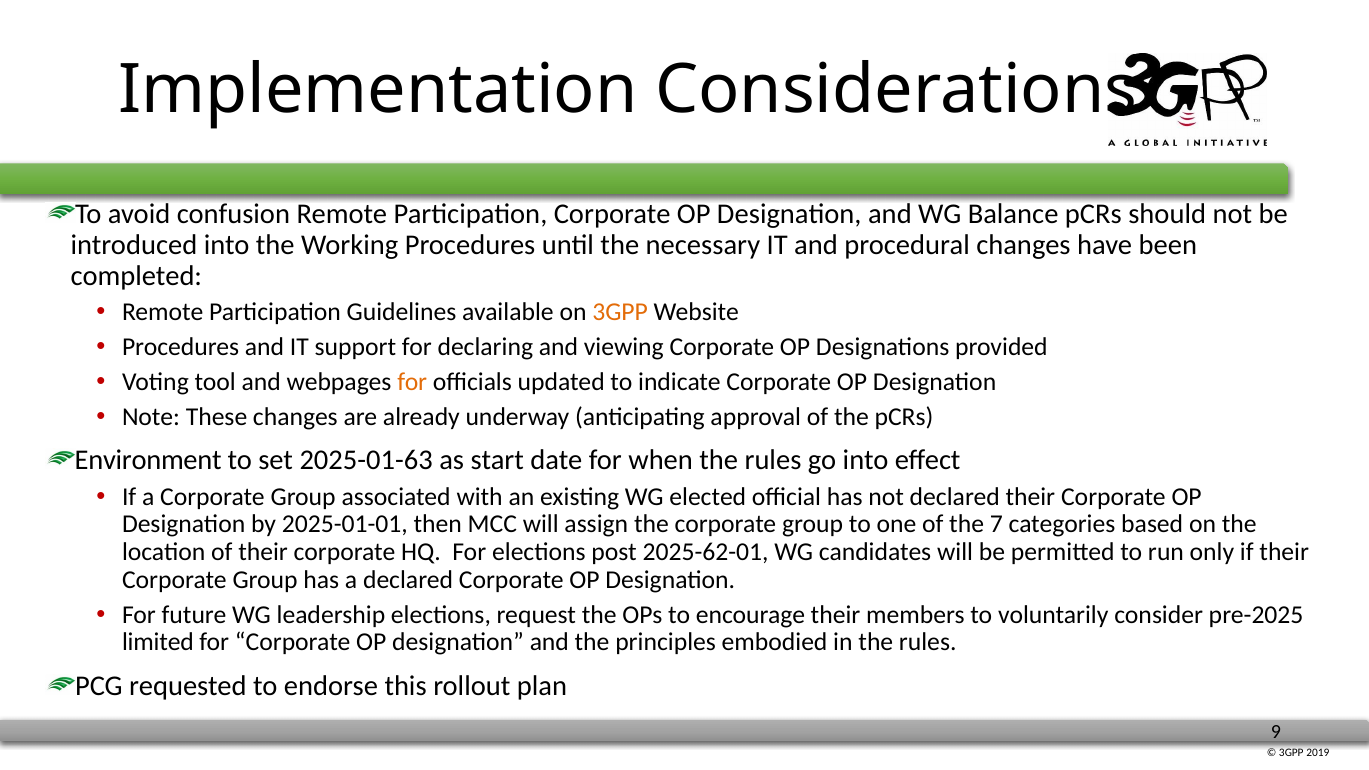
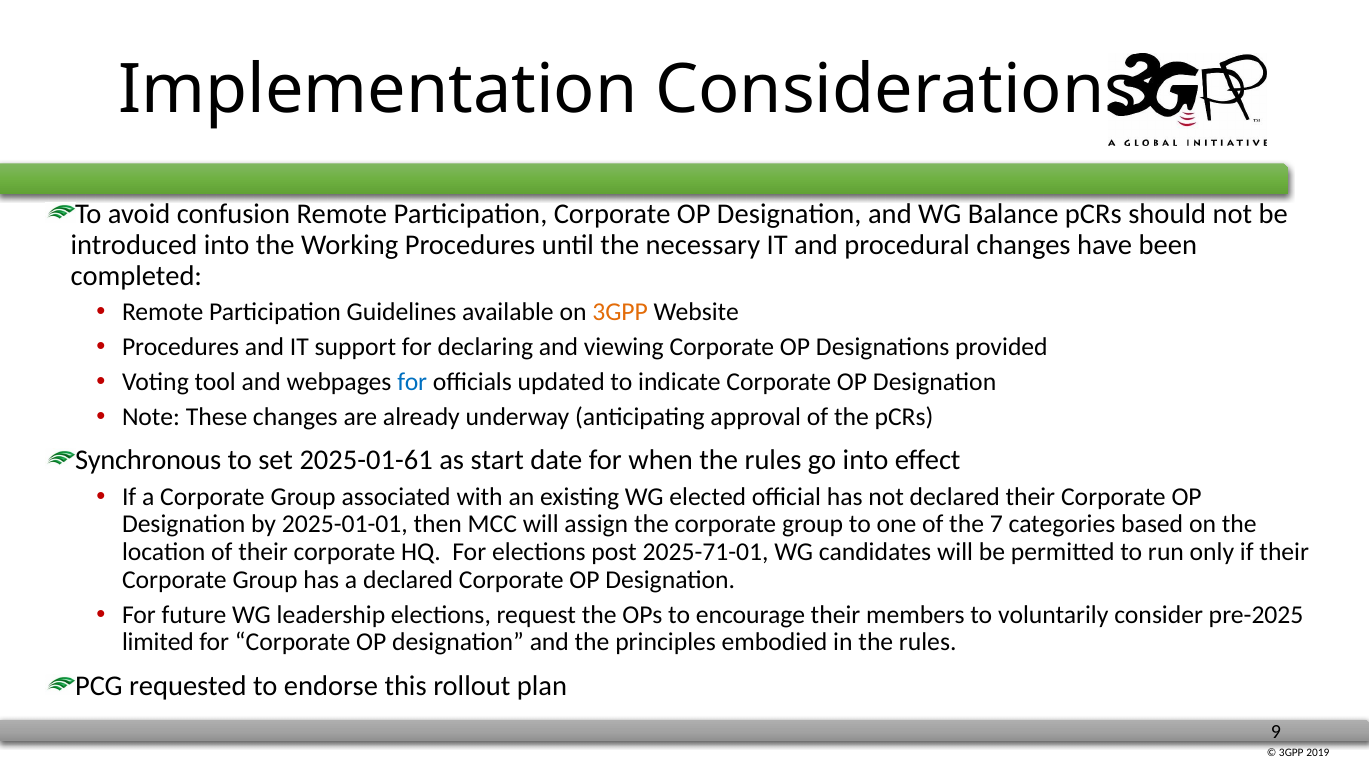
for at (412, 382) colour: orange -> blue
Environment: Environment -> Synchronous
2025-01-63: 2025-01-63 -> 2025-01-61
2025-62-01: 2025-62-01 -> 2025-71-01
